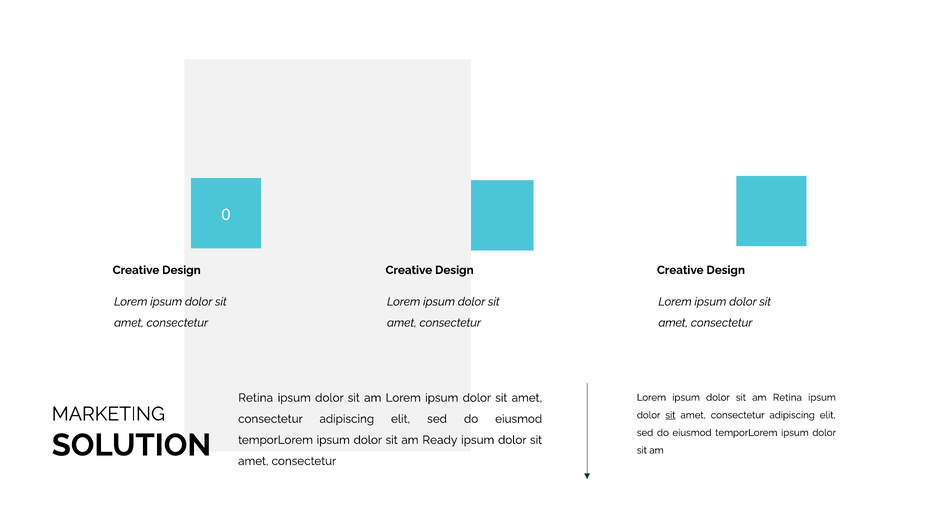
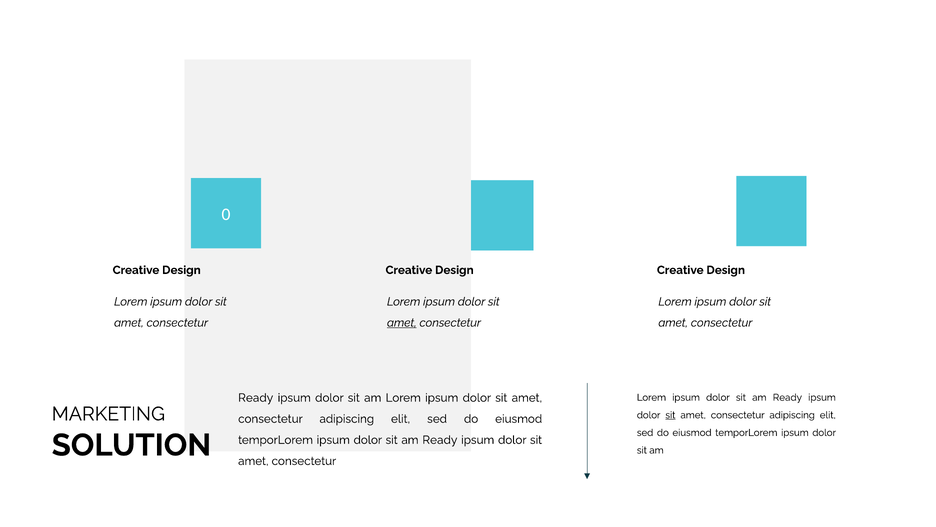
amet at (402, 322) underline: none -> present
Retina at (256, 397): Retina -> Ready
Retina at (787, 397): Retina -> Ready
